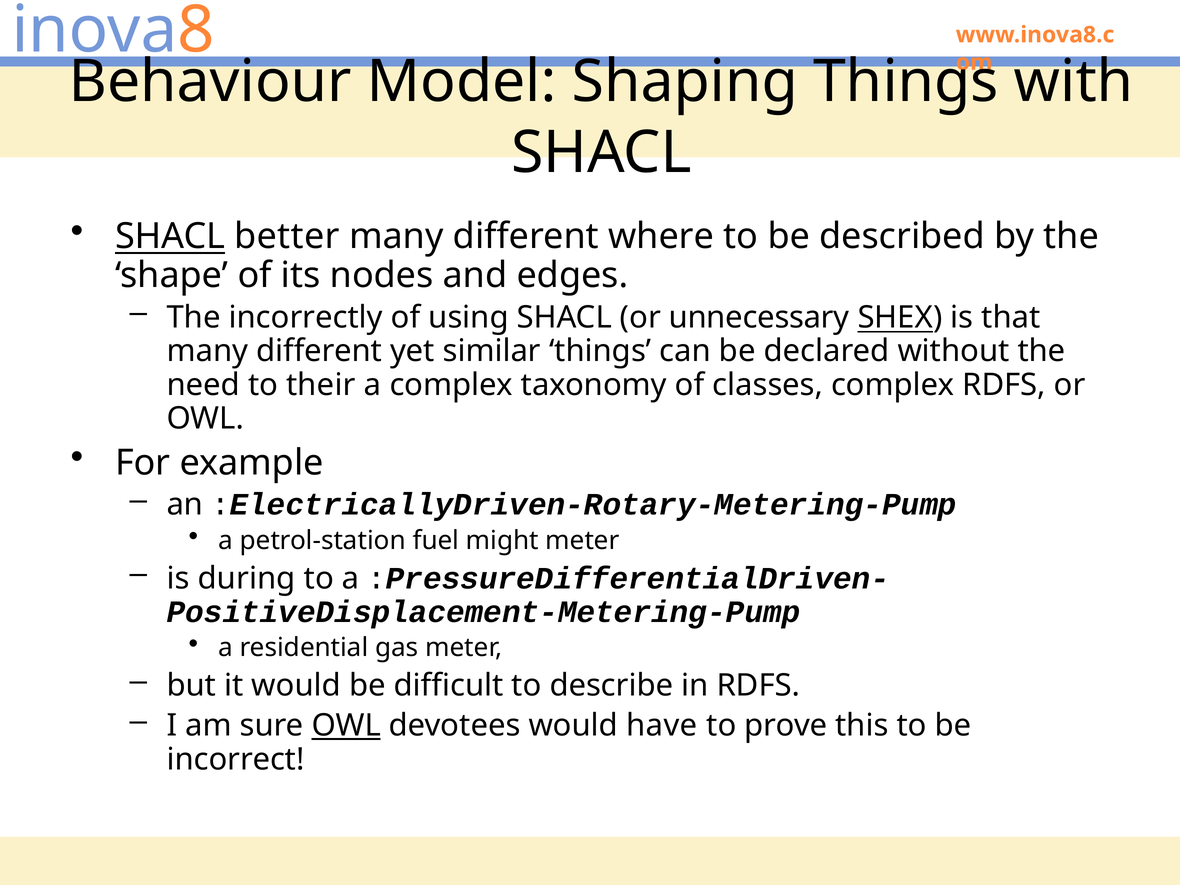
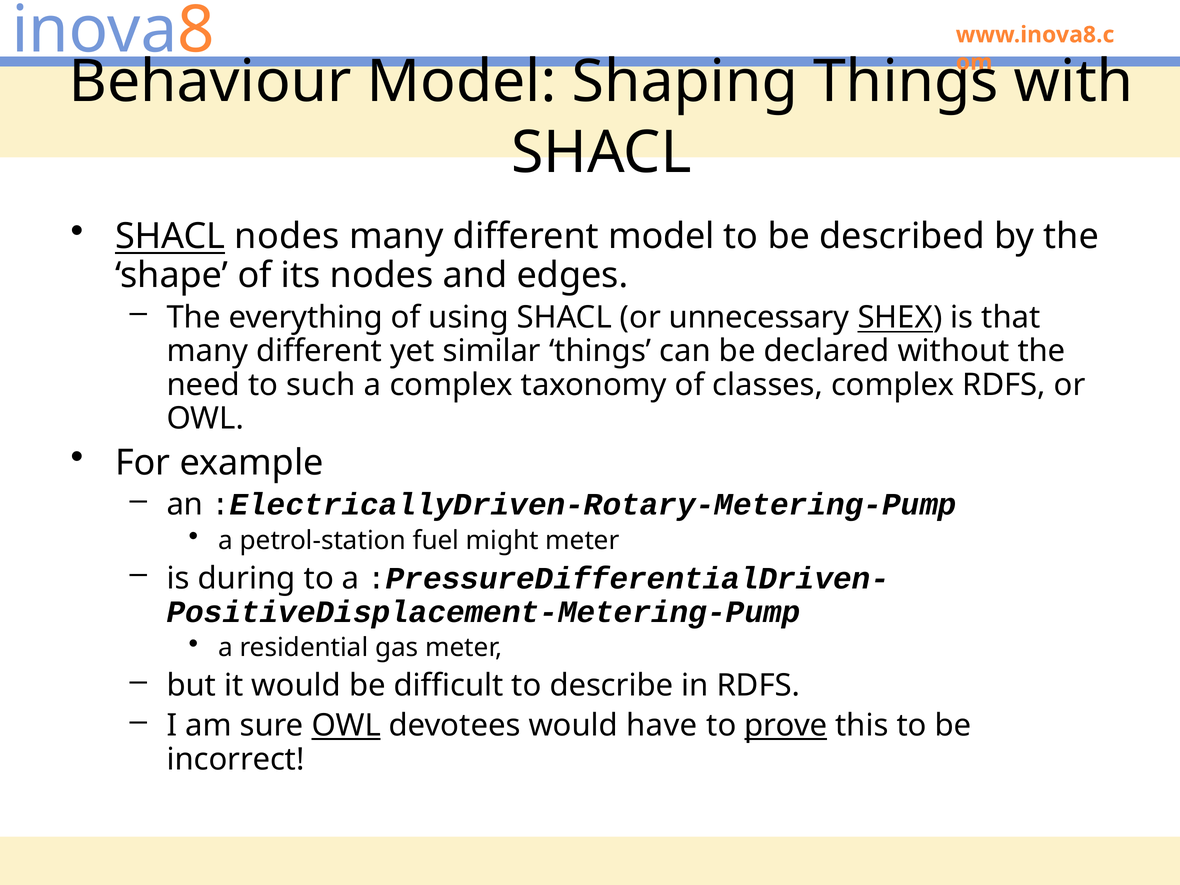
SHACL better: better -> nodes
different where: where -> model
incorrectly: incorrectly -> everything
their: their -> such
prove underline: none -> present
